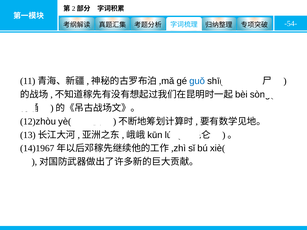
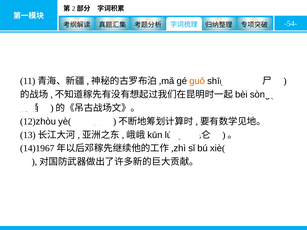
guǒ colour: blue -> orange
